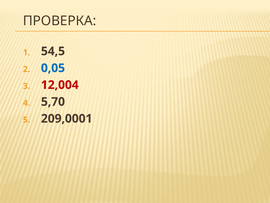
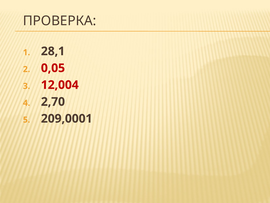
54,5: 54,5 -> 28,1
0,05 colour: blue -> red
5,70: 5,70 -> 2,70
